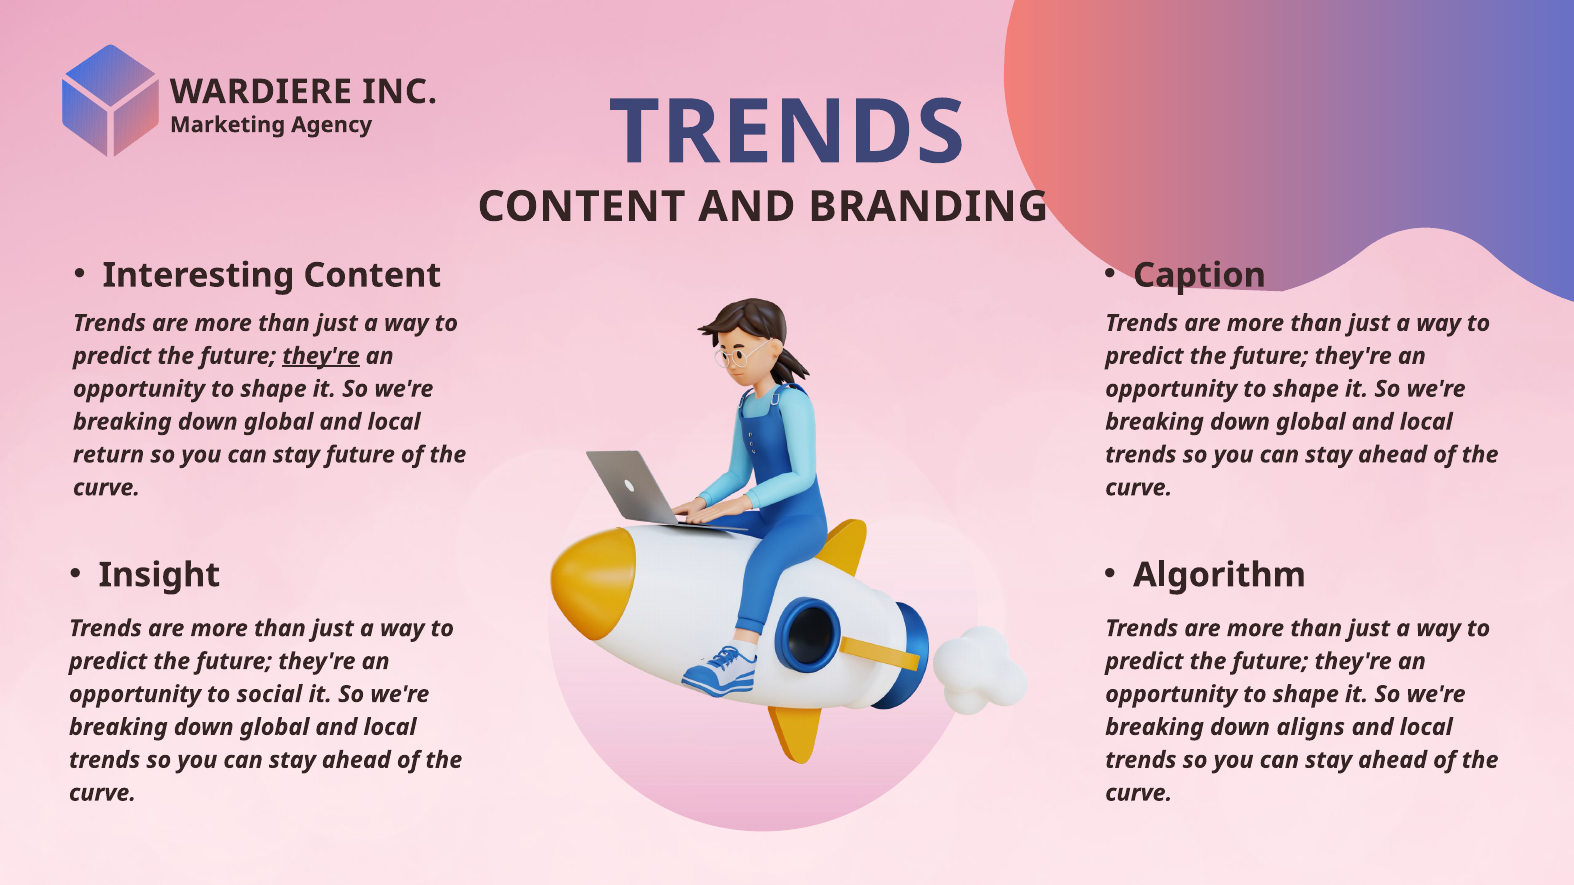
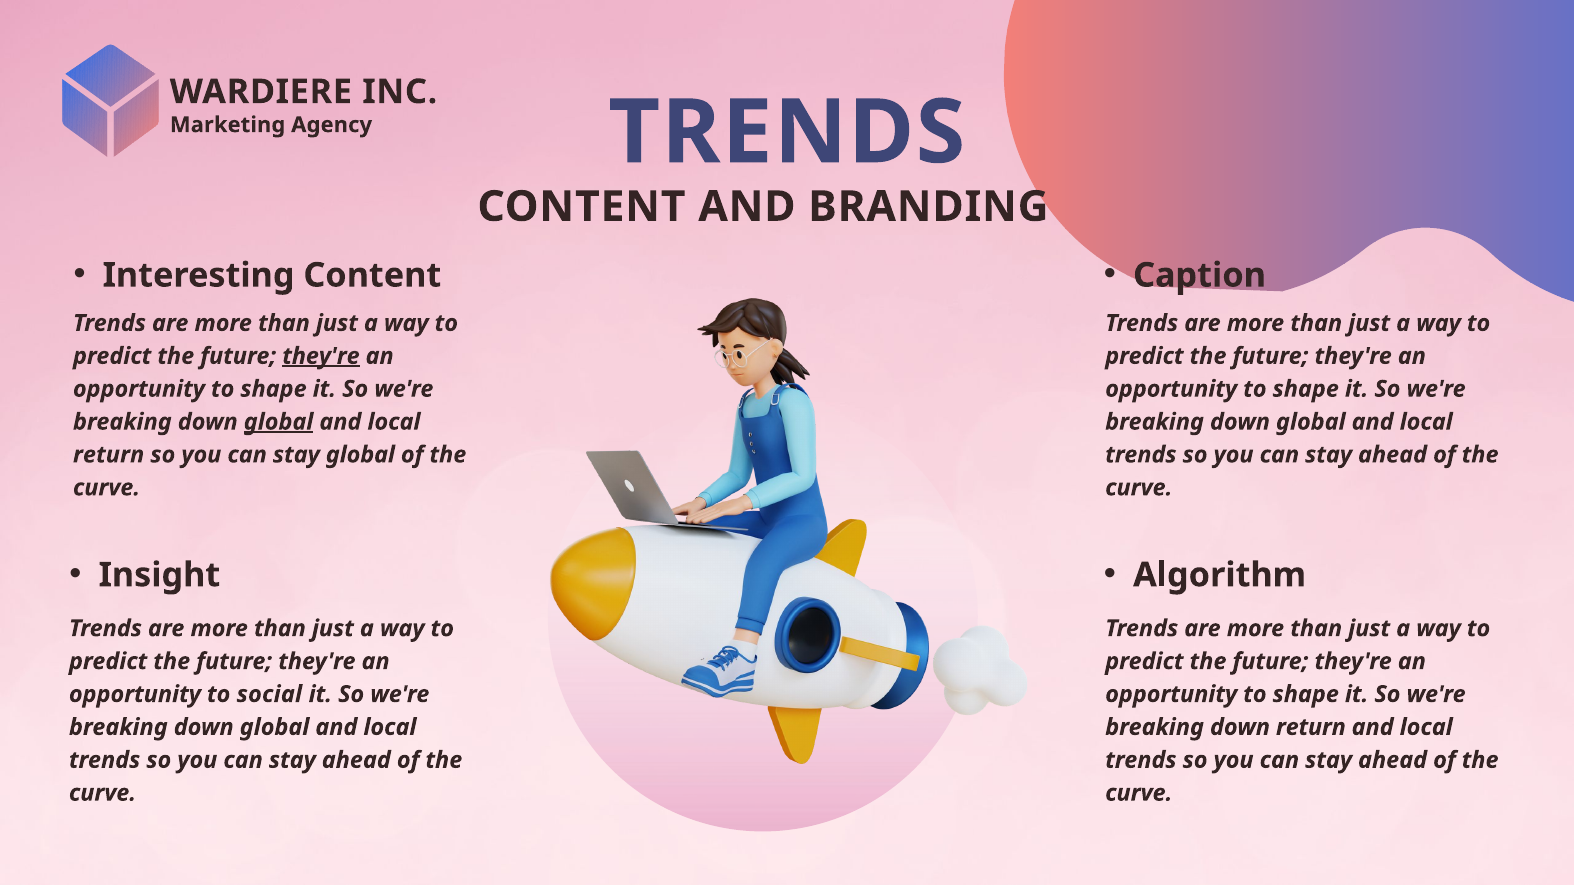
global at (279, 422) underline: none -> present
stay future: future -> global
down aligns: aligns -> return
